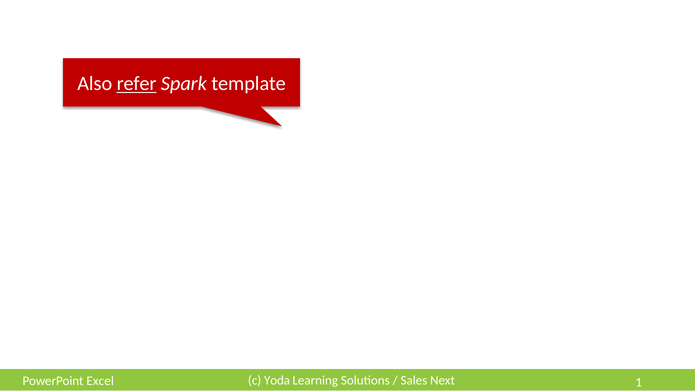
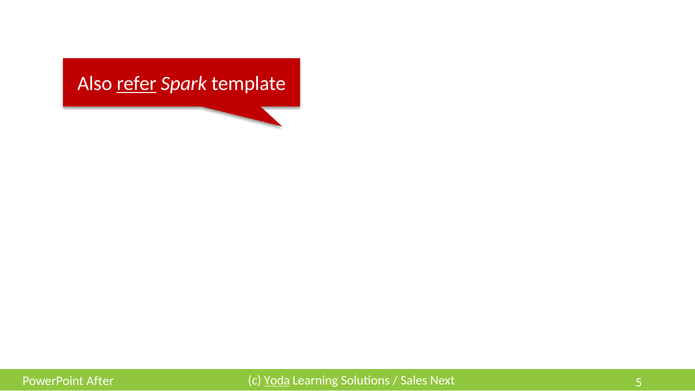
Yoda underline: none -> present
1: 1 -> 5
Excel: Excel -> After
